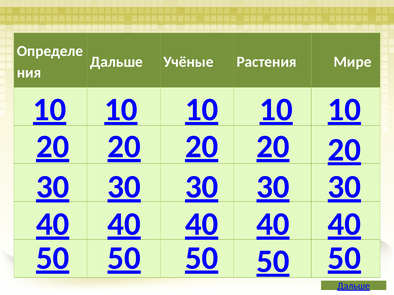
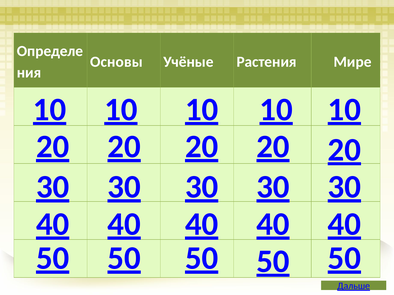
Дальше at (117, 62): Дальше -> Основы
